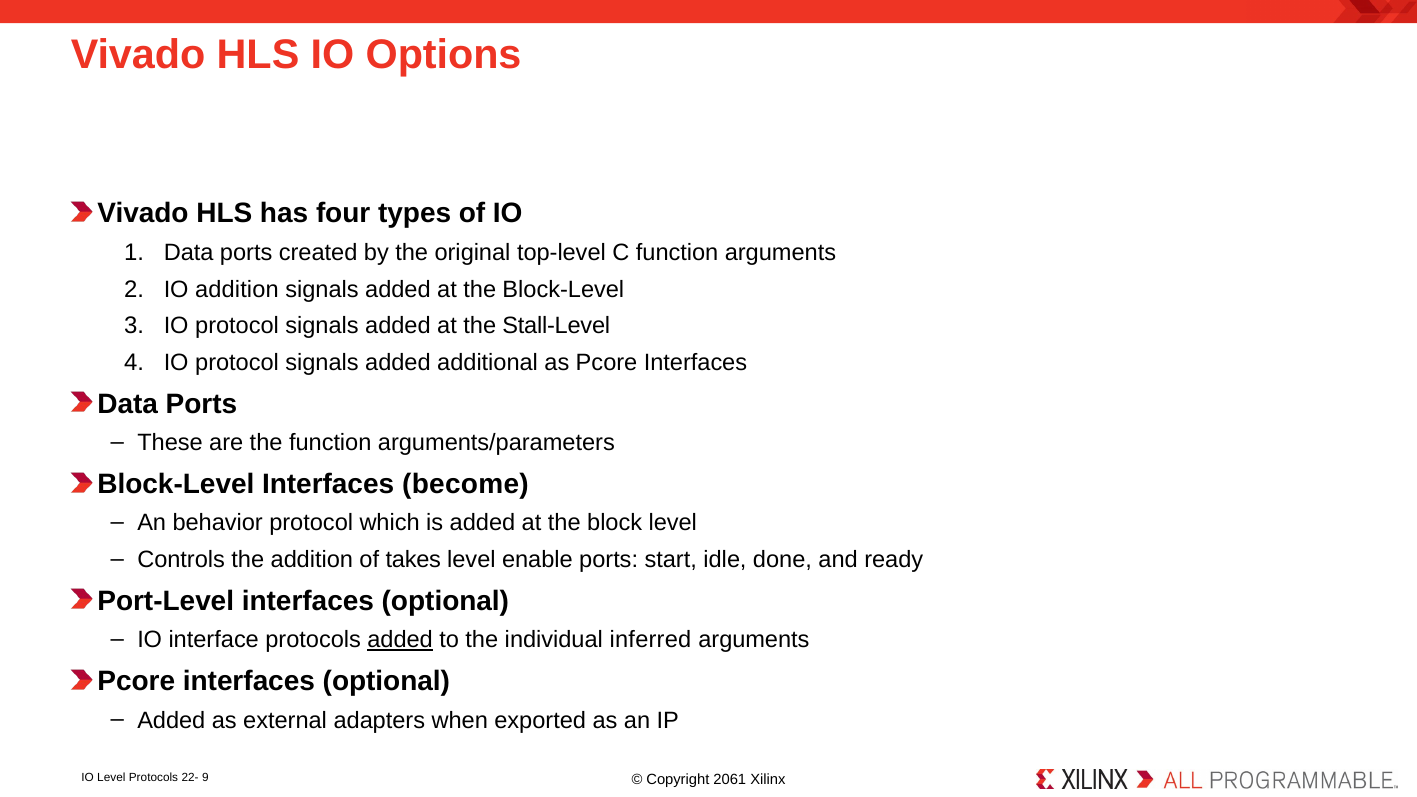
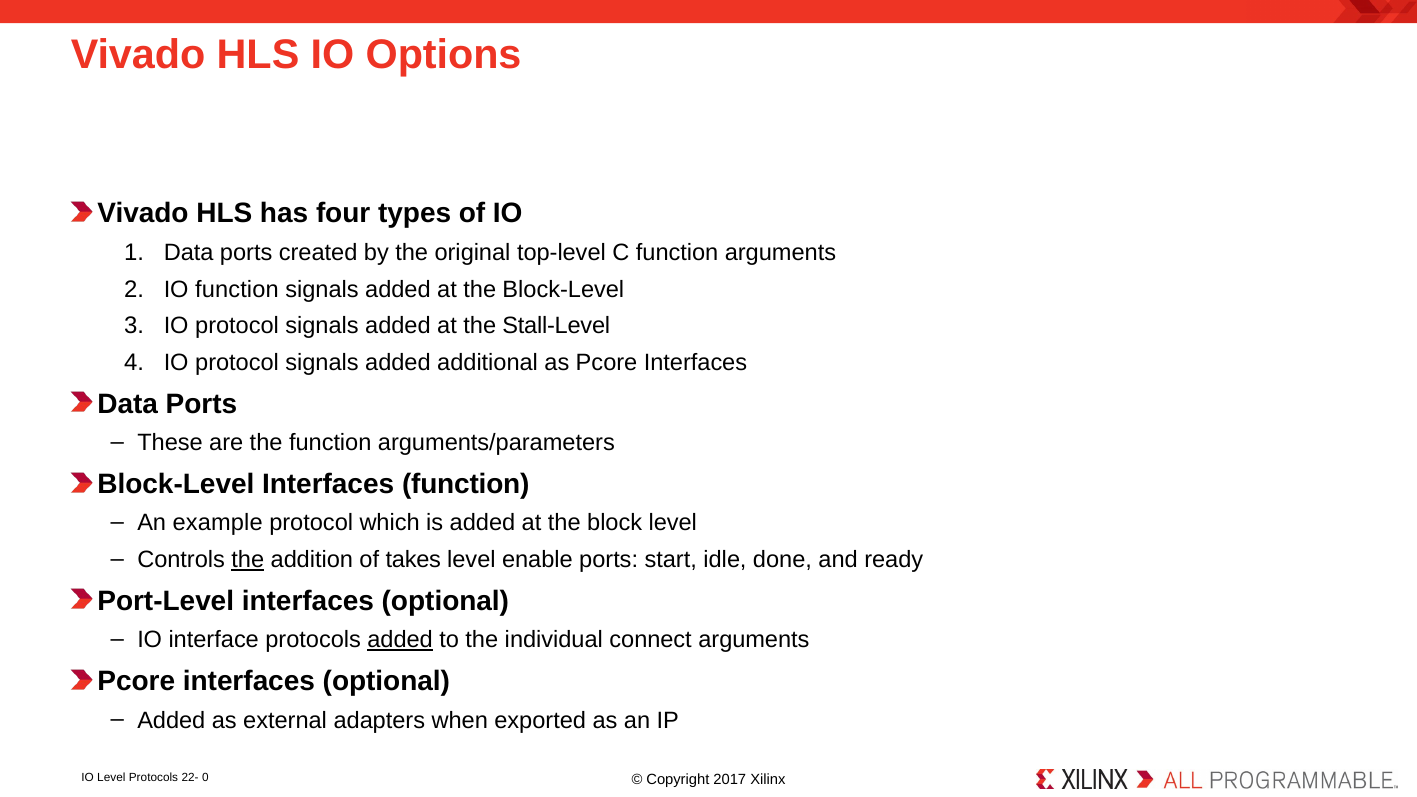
IO addition: addition -> function
Interfaces become: become -> function
behavior: behavior -> example
the at (248, 560) underline: none -> present
inferred: inferred -> connect
9: 9 -> 0
2061: 2061 -> 2017
